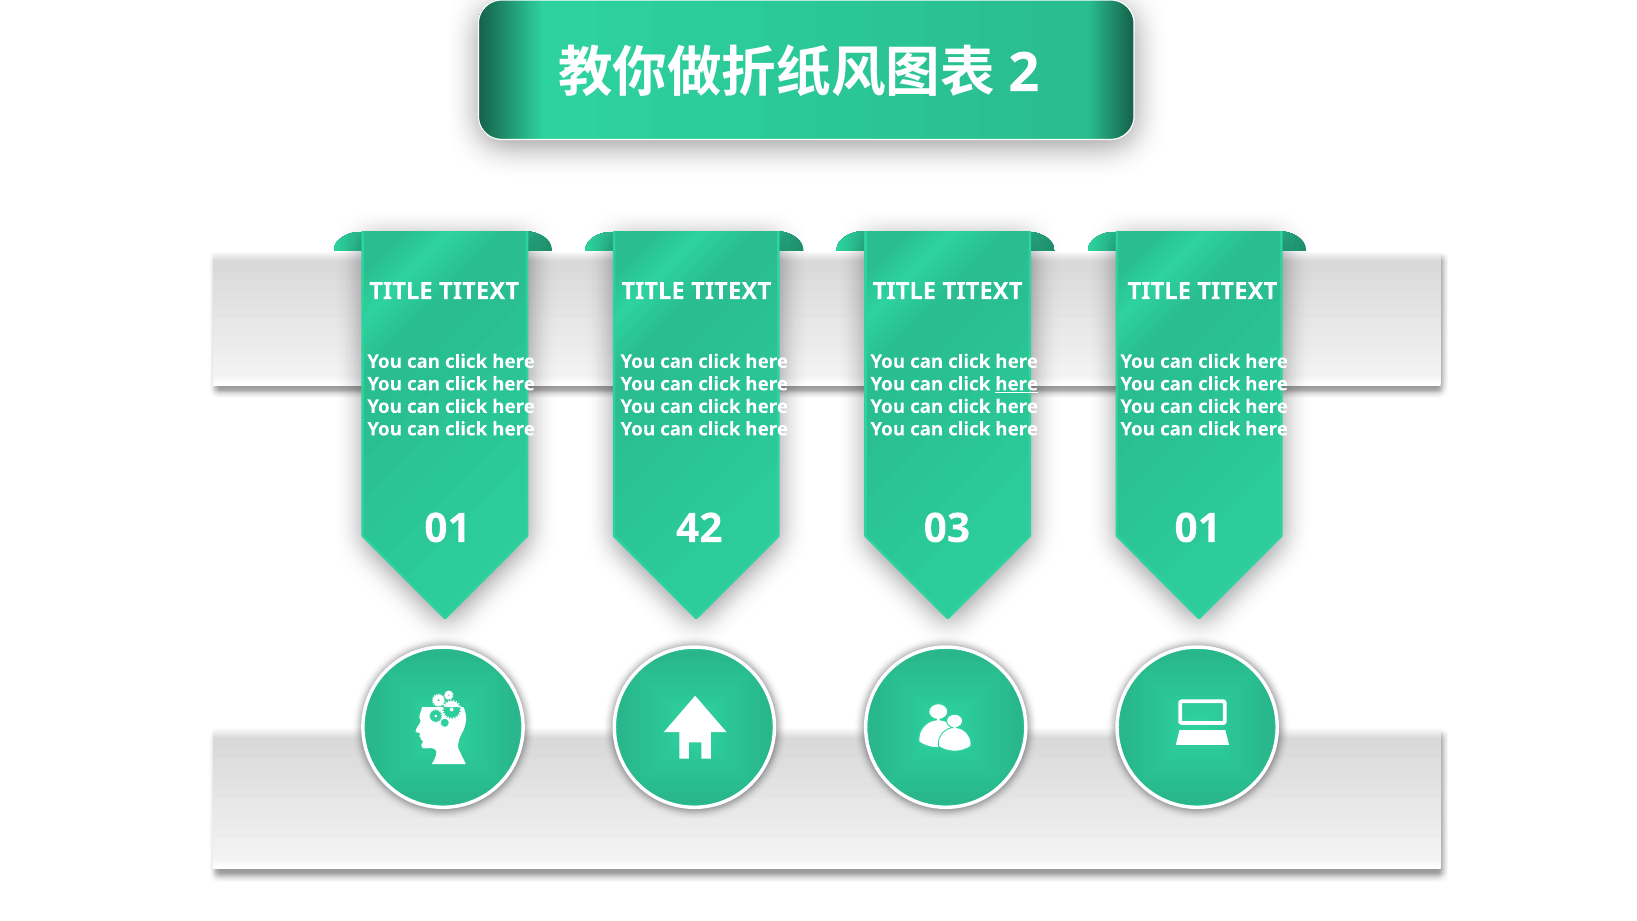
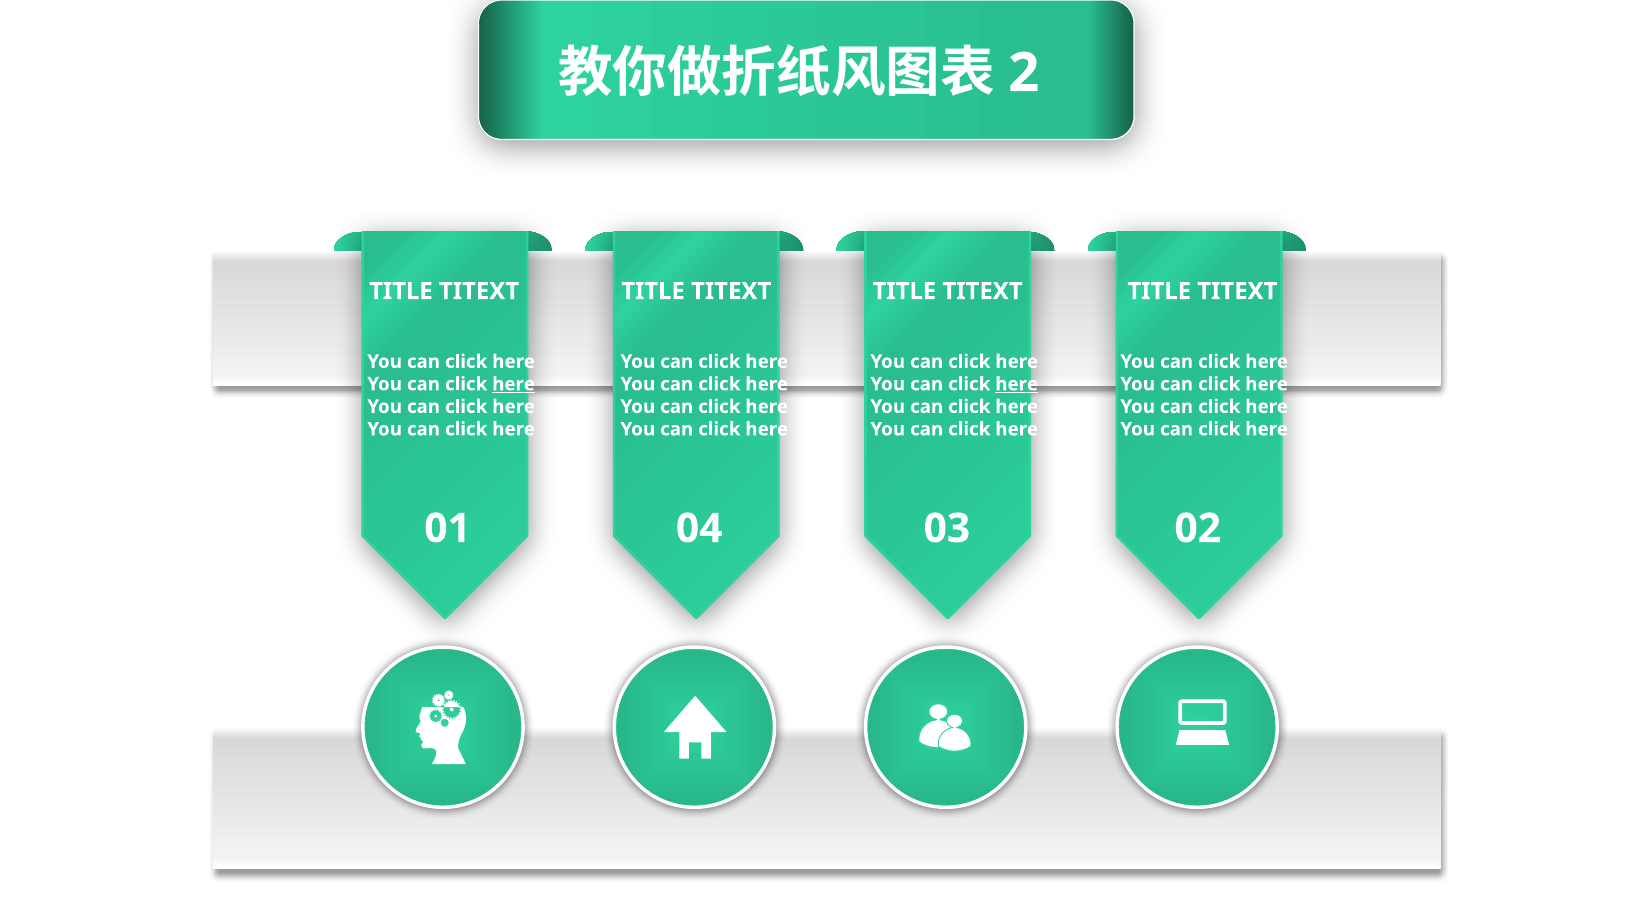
here at (514, 384) underline: none -> present
42: 42 -> 04
03 01: 01 -> 02
